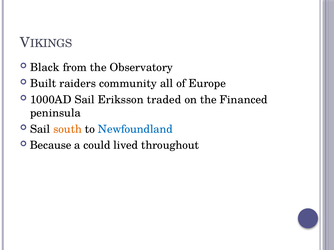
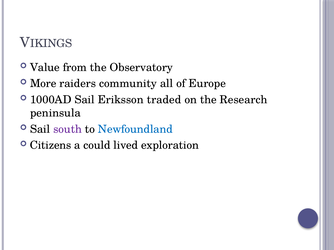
Black: Black -> Value
Built: Built -> More
Financed: Financed -> Research
south colour: orange -> purple
Because: Because -> Citizens
throughout: throughout -> exploration
